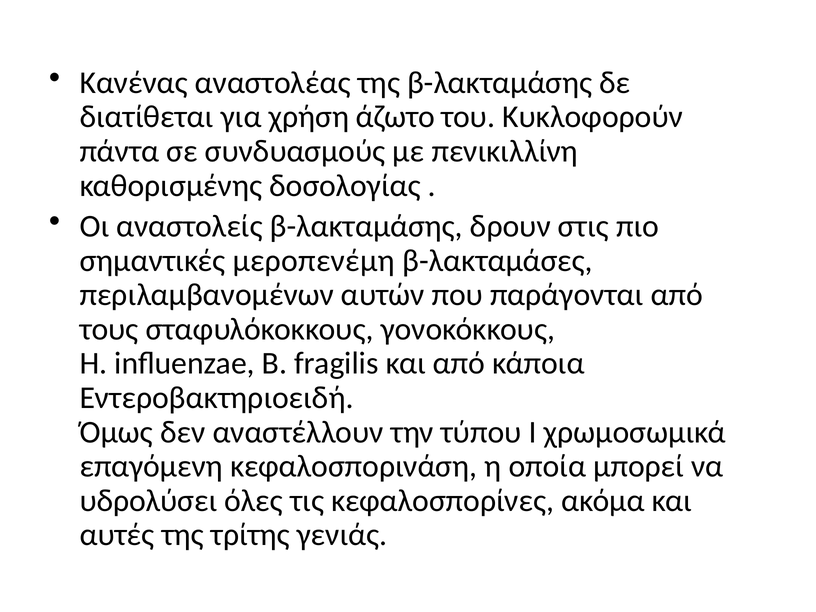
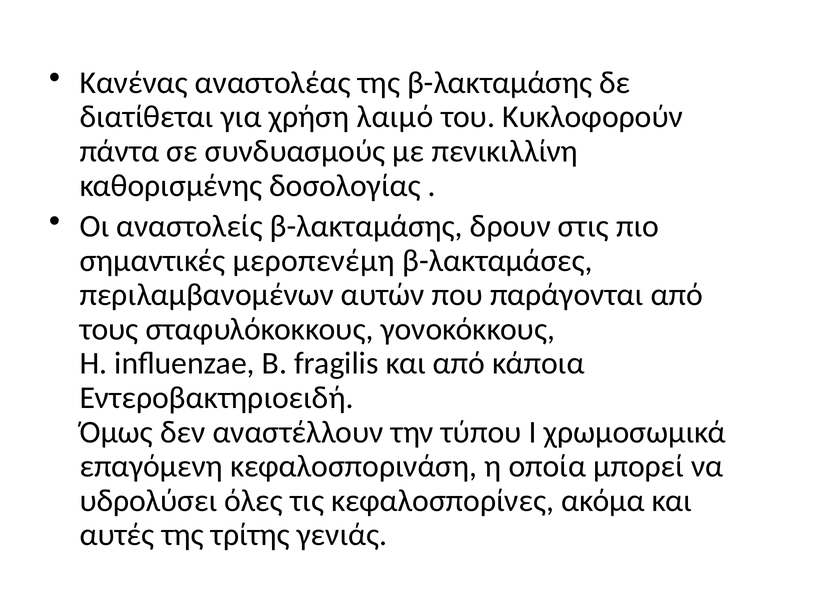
άζωτο: άζωτο -> λαιμό
